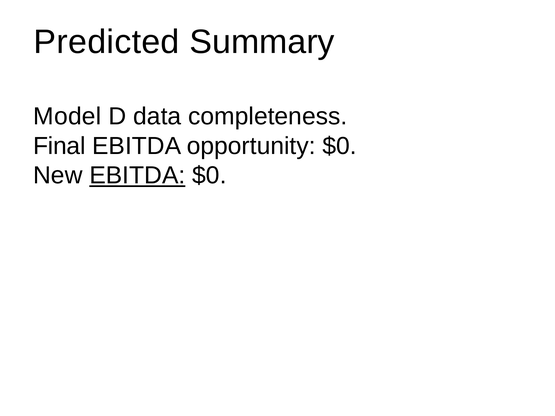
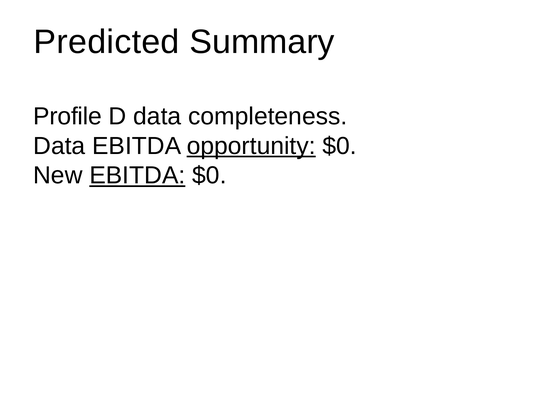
Model: Model -> Profile
Final at (59, 146): Final -> Data
opportunity underline: none -> present
